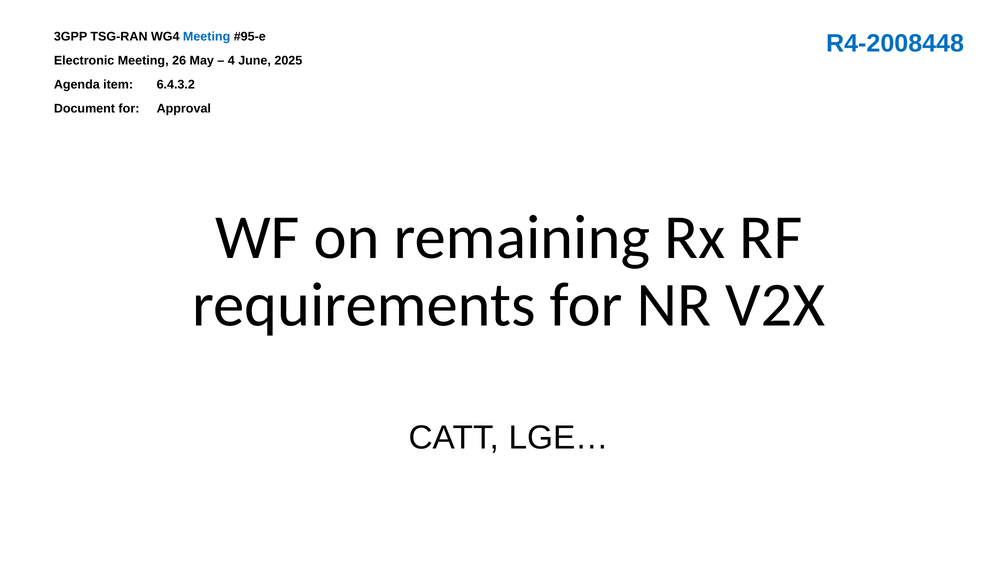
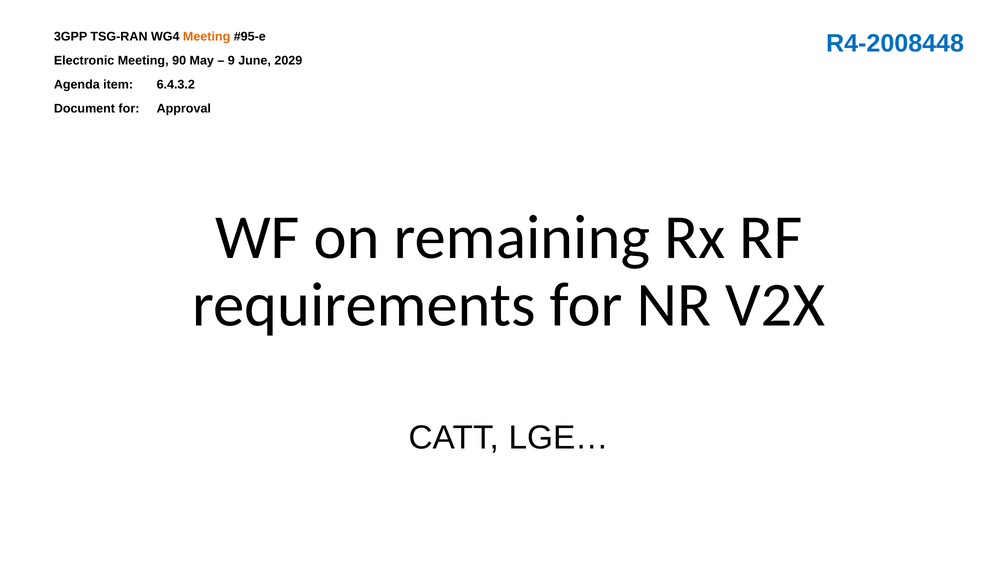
Meeting at (207, 37) colour: blue -> orange
26: 26 -> 90
4: 4 -> 9
2025: 2025 -> 2029
